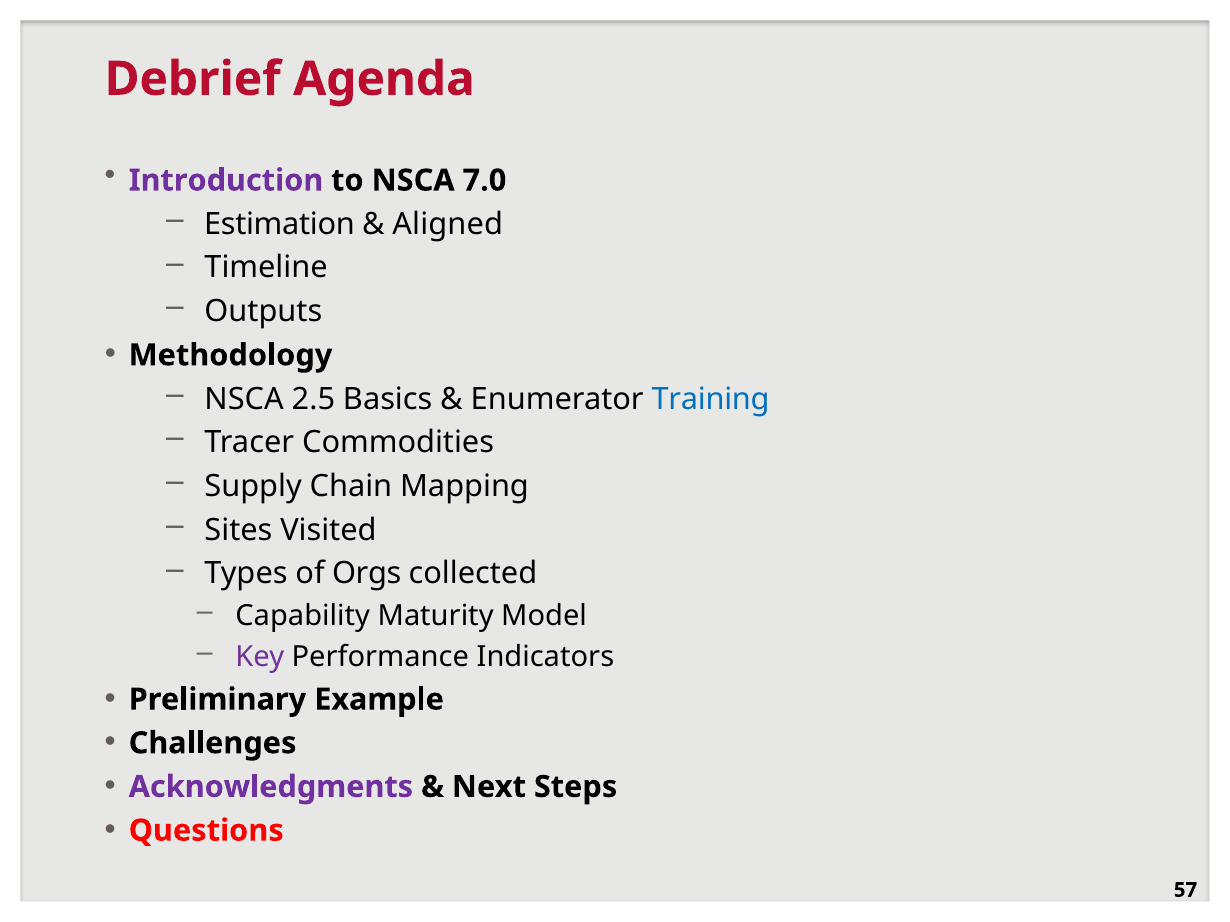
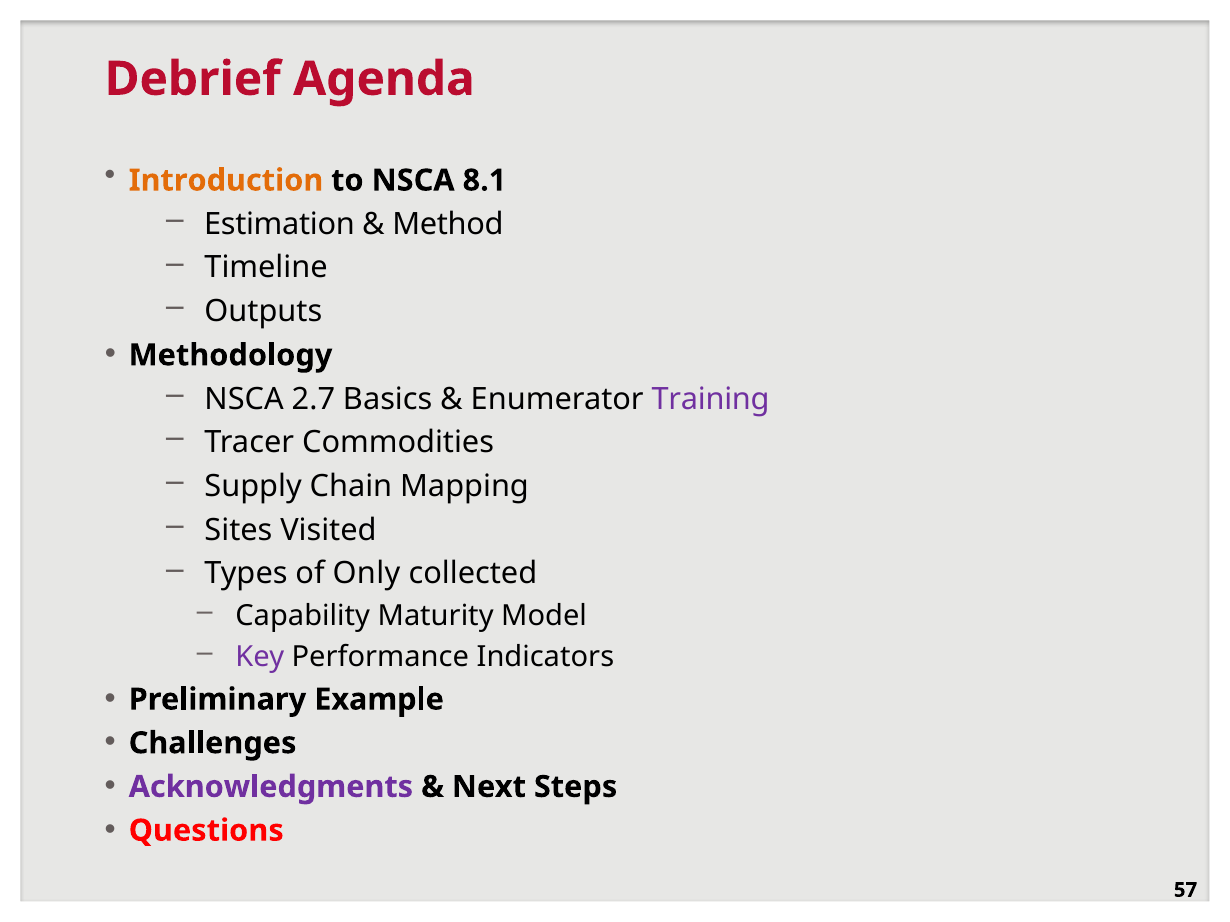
Introduction colour: purple -> orange
7.0: 7.0 -> 8.1
Aligned: Aligned -> Method
2.5: 2.5 -> 2.7
Training colour: blue -> purple
Orgs: Orgs -> Only
